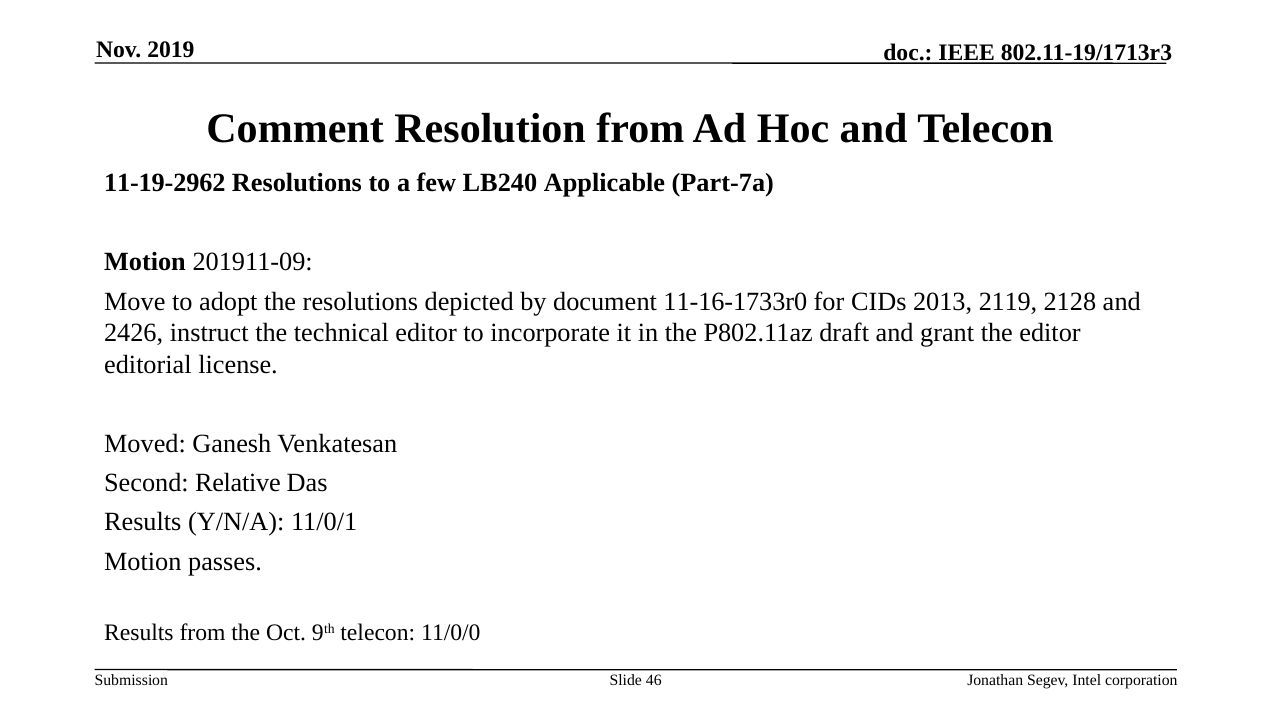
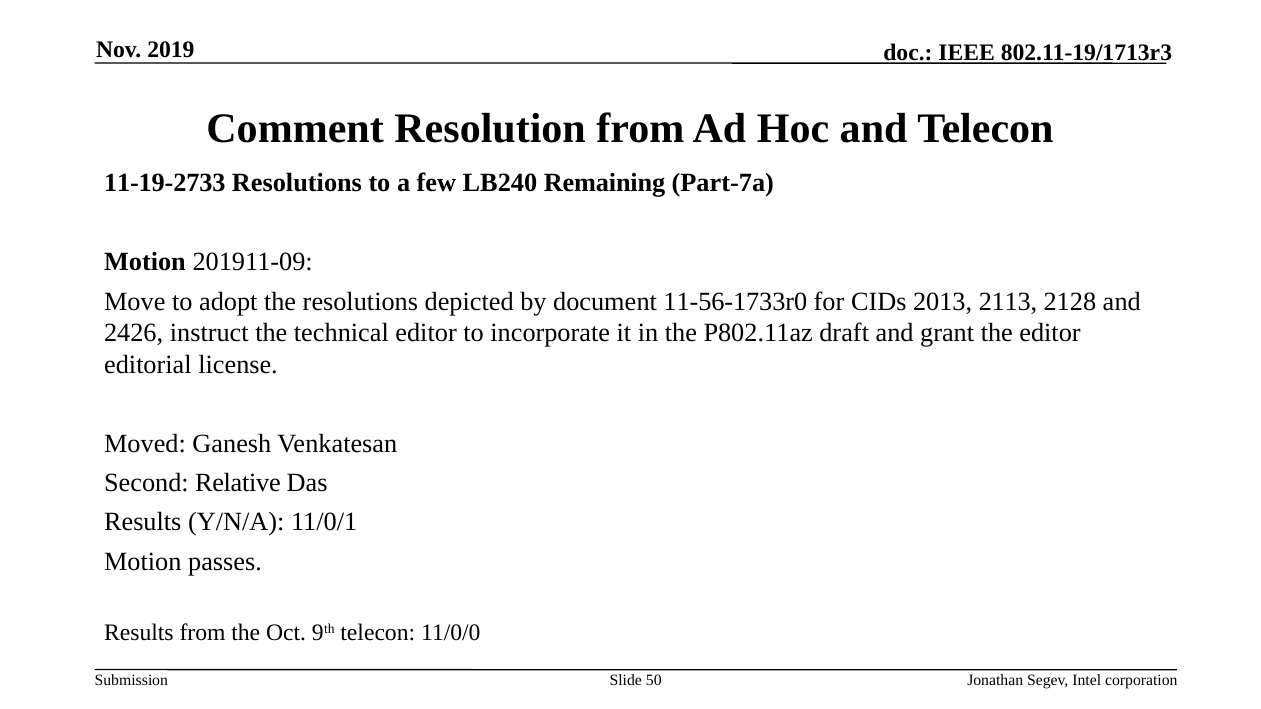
11-19-2962: 11-19-2962 -> 11-19-2733
Applicable: Applicable -> Remaining
11-16-1733r0: 11-16-1733r0 -> 11-56-1733r0
2119: 2119 -> 2113
46: 46 -> 50
